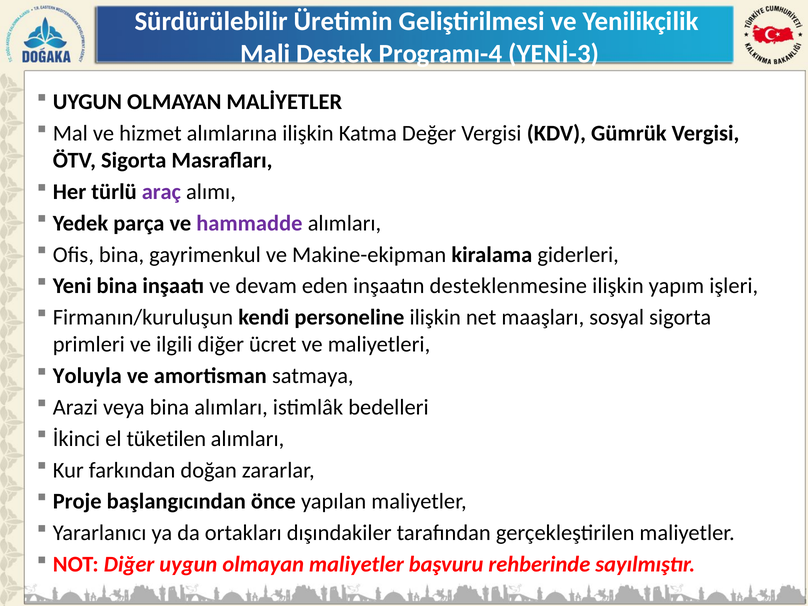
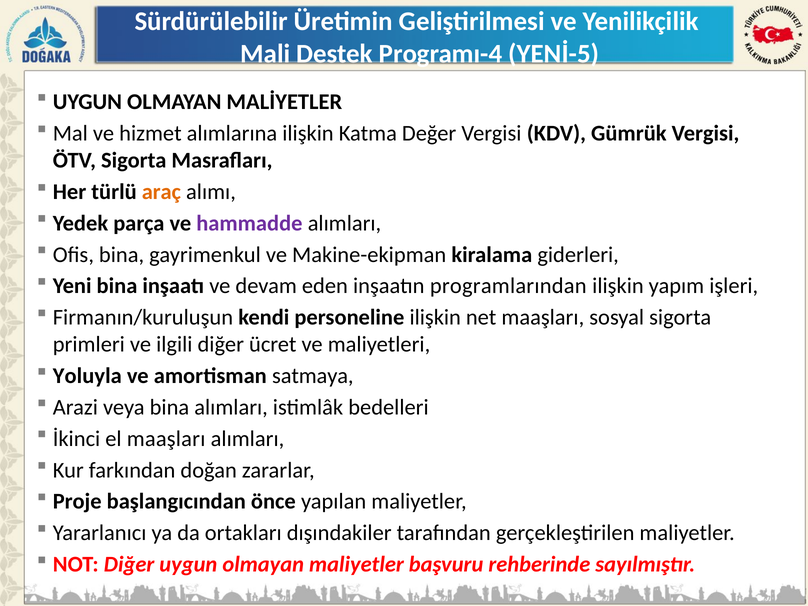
YENİ-3: YENİ-3 -> YENİ-5
araç colour: purple -> orange
desteklenmesine: desteklenmesine -> programlarından
el tüketilen: tüketilen -> maaşları
